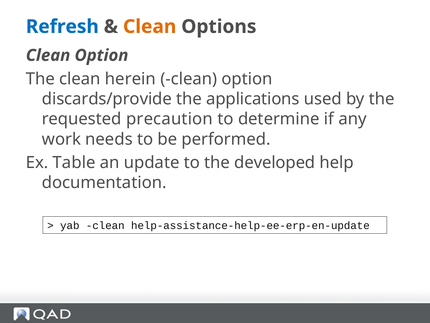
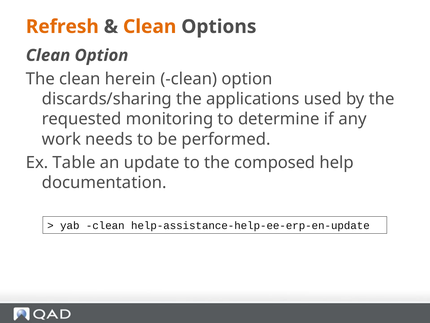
Refresh colour: blue -> orange
discards/provide: discards/provide -> discards/sharing
precaution: precaution -> monitoring
developed: developed -> composed
